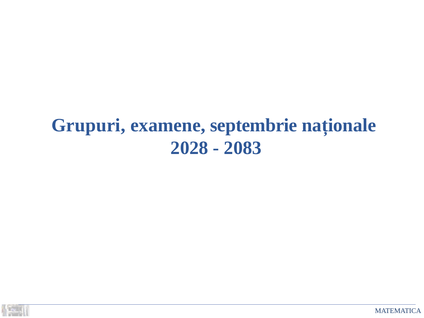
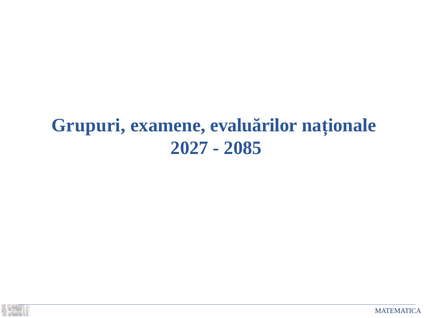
septembrie: septembrie -> evaluărilor
2028: 2028 -> 2027
2083: 2083 -> 2085
